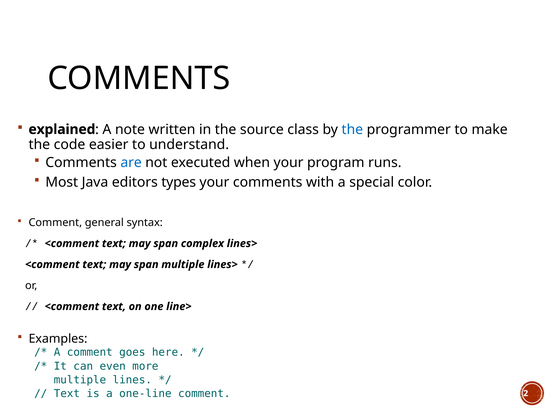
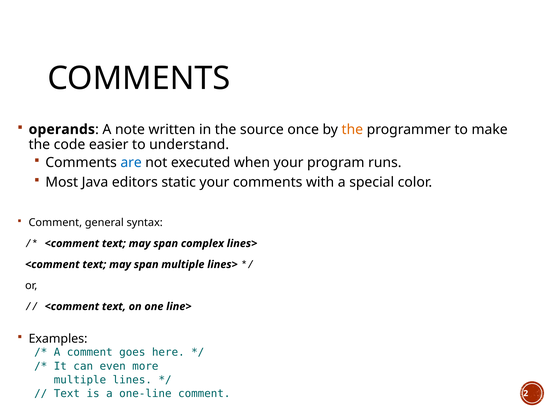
explained: explained -> operands
class: class -> once
the at (352, 130) colour: blue -> orange
types: types -> static
